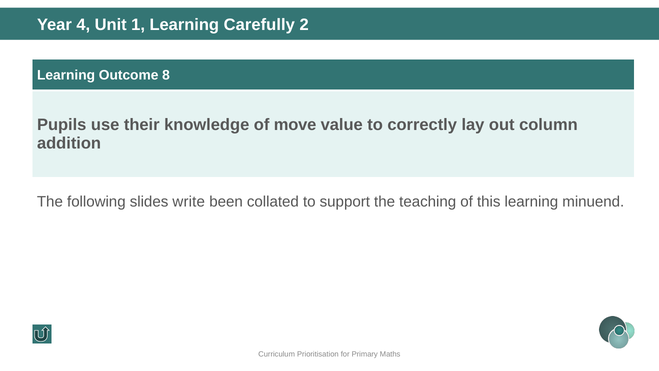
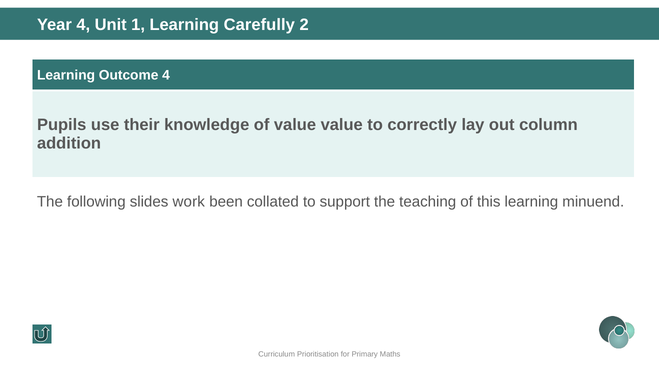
Outcome 8: 8 -> 4
of move: move -> value
write: write -> work
